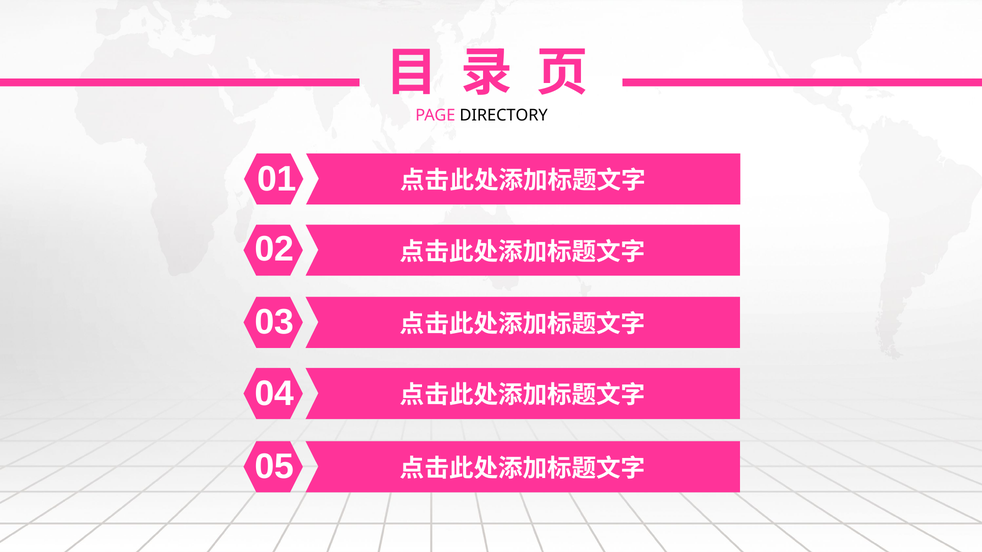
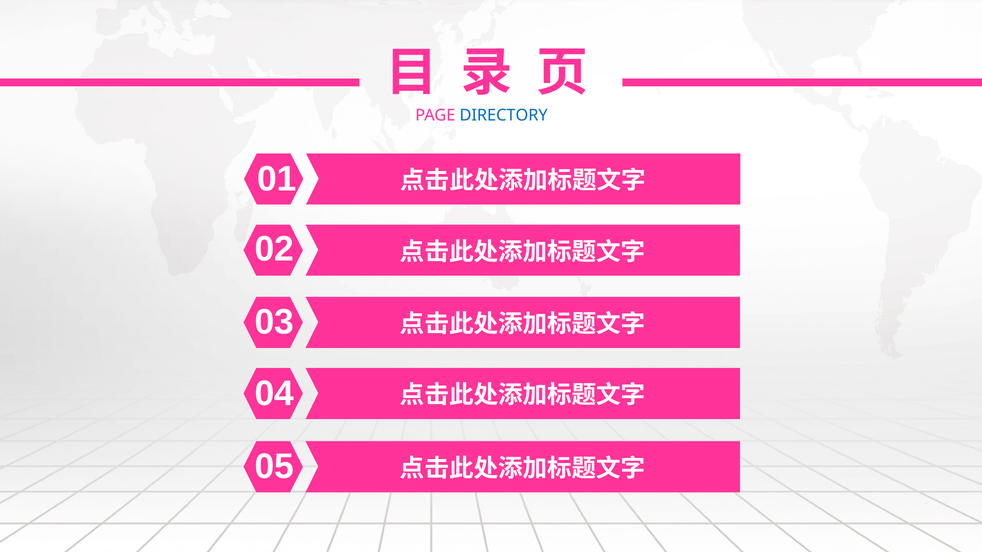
DIRECTORY colour: black -> blue
